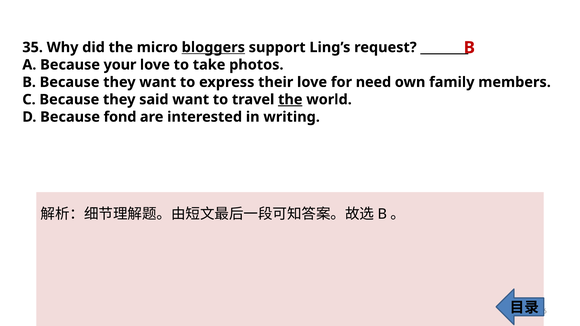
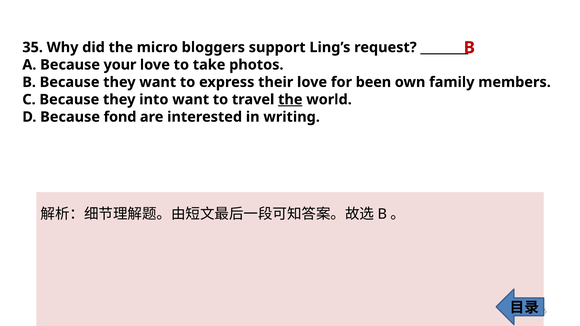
bloggers underline: present -> none
need: need -> been
said: said -> into
